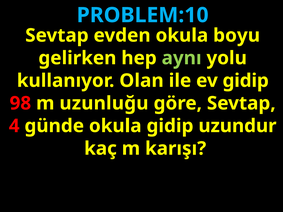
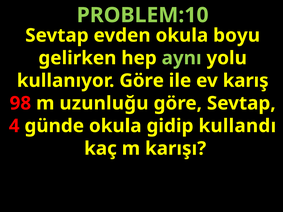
PROBLEM:10 colour: light blue -> light green
kullanıyor Olan: Olan -> Göre
ev gidip: gidip -> karış
uzundur: uzundur -> kullandı
